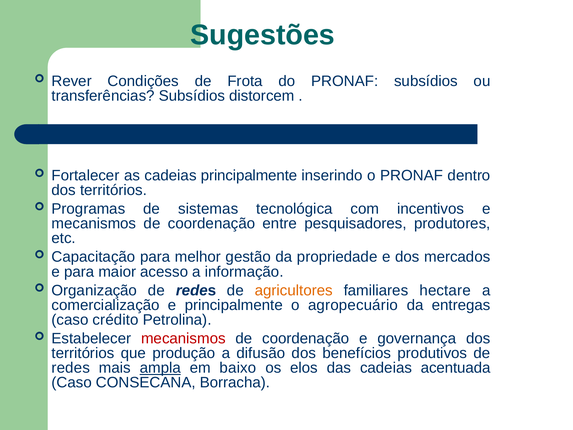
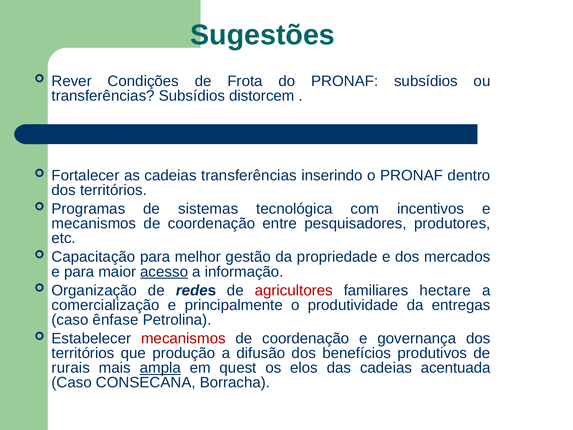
cadeias principalmente: principalmente -> transferências
acesso underline: none -> present
agricultores colour: orange -> red
agropecuário: agropecuário -> produtividade
crédito: crédito -> ênfase
redes at (71, 368): redes -> rurais
baixo: baixo -> quest
